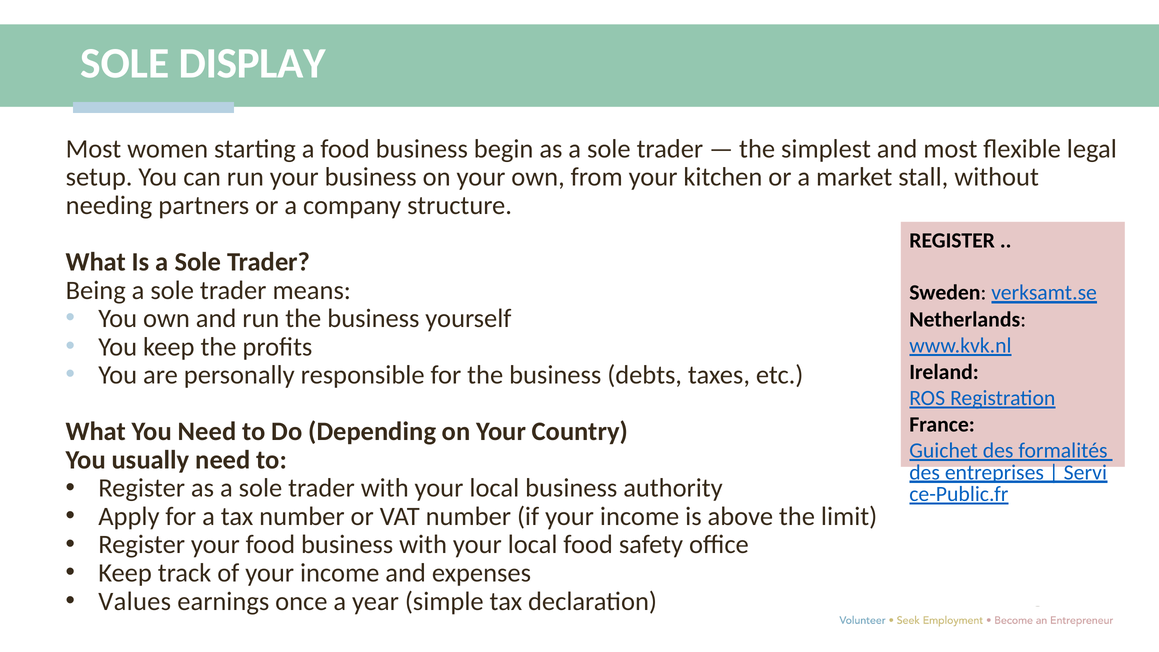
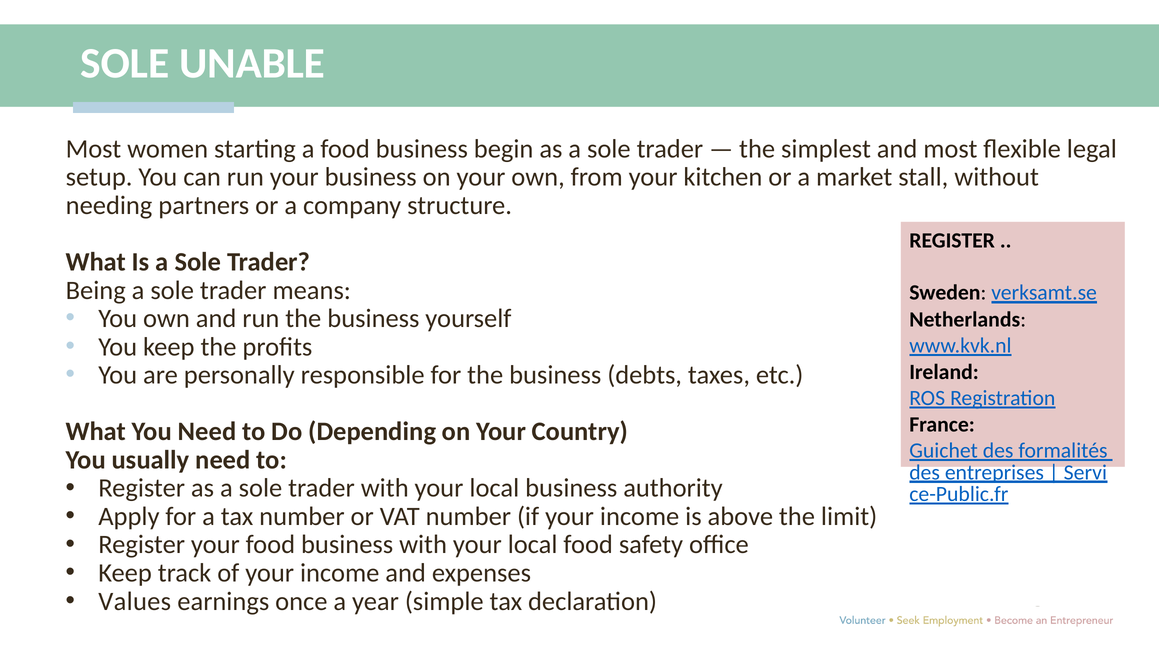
DISPLAY: DISPLAY -> UNABLE
